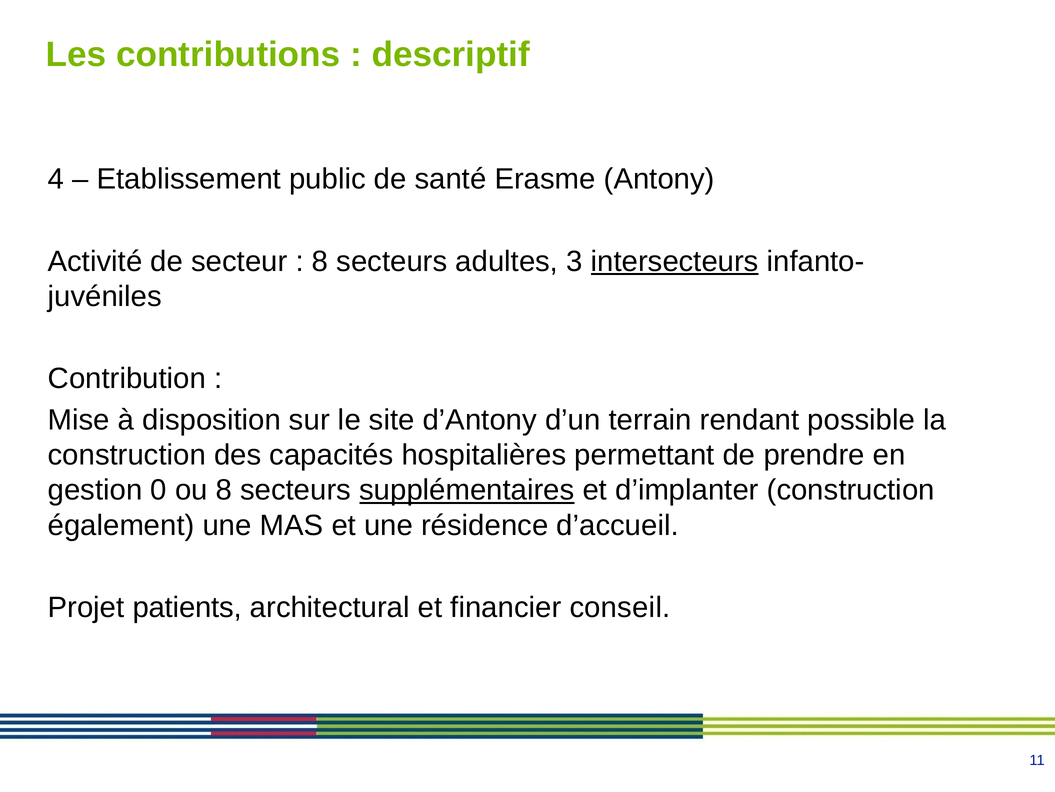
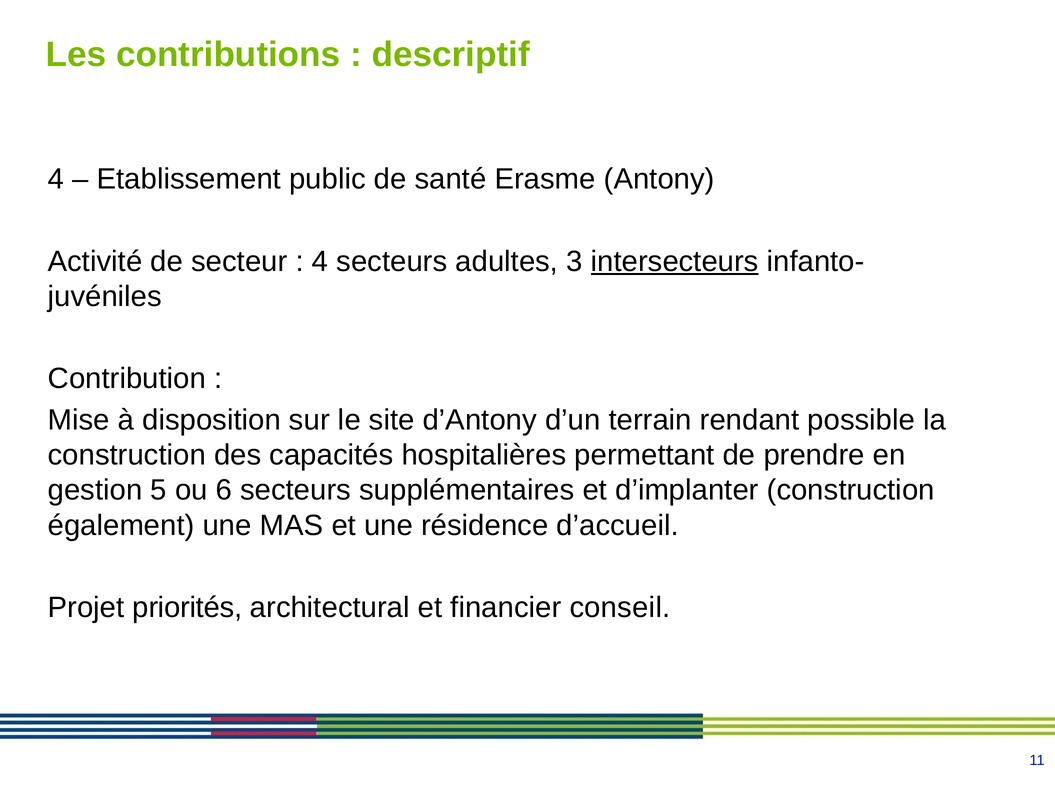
8 at (320, 261): 8 -> 4
0: 0 -> 5
ou 8: 8 -> 6
supplémentaires underline: present -> none
patients: patients -> priorités
